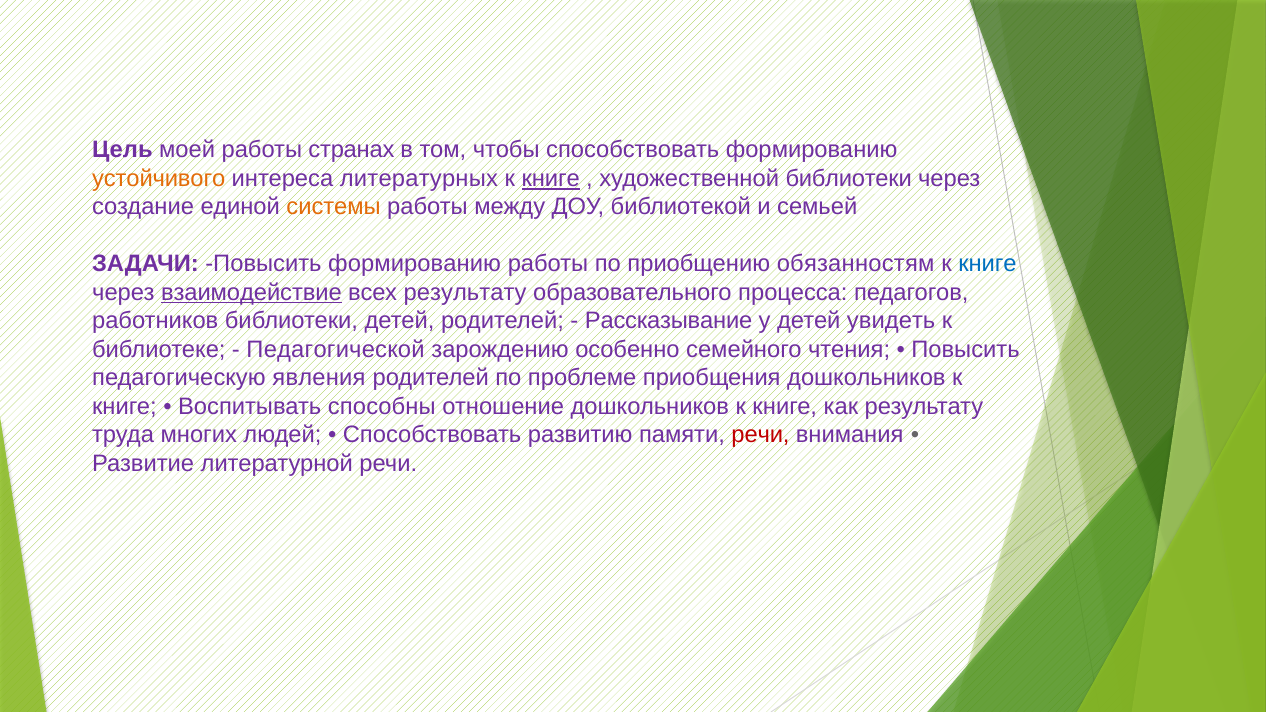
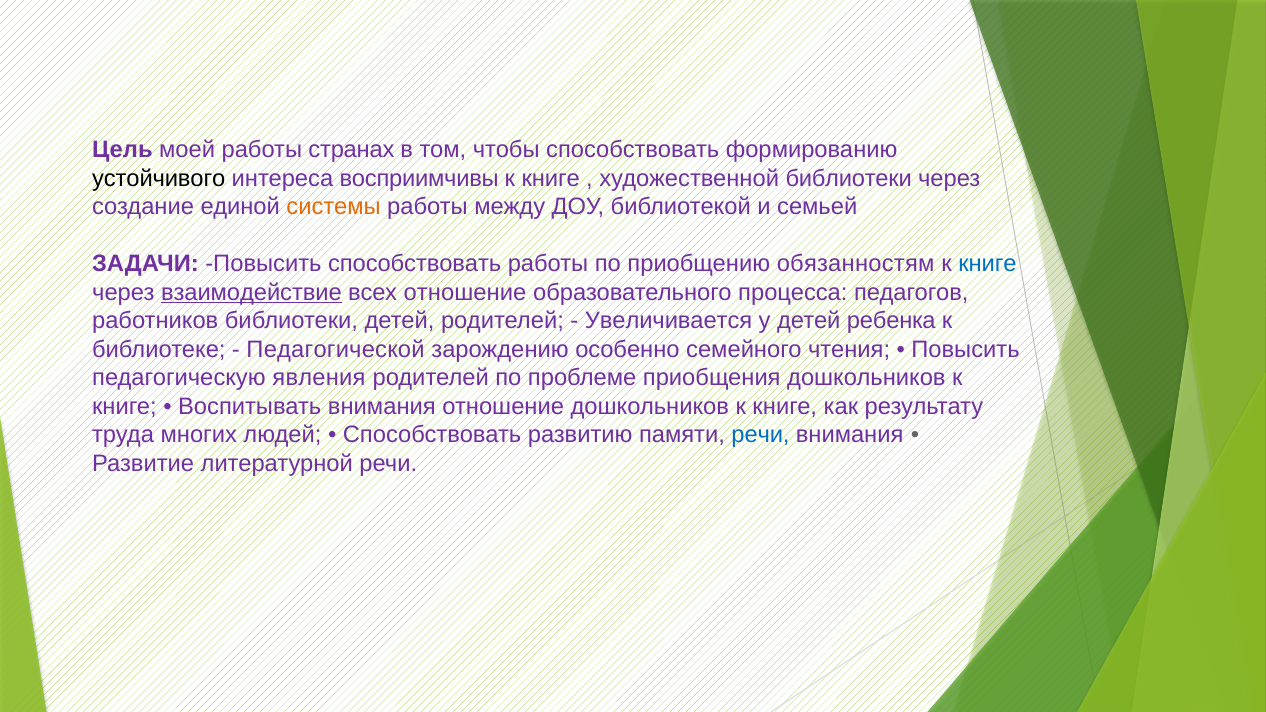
устойчивого colour: orange -> black
литературных: литературных -> восприимчивы
книге at (551, 179) underline: present -> none
Повысить формированию: формированию -> способствовать
всех результату: результату -> отношение
Рассказывание: Рассказывание -> Увеличивается
увидеть: увидеть -> ребенка
Воспитывать способны: способны -> внимания
речи at (760, 435) colour: red -> blue
